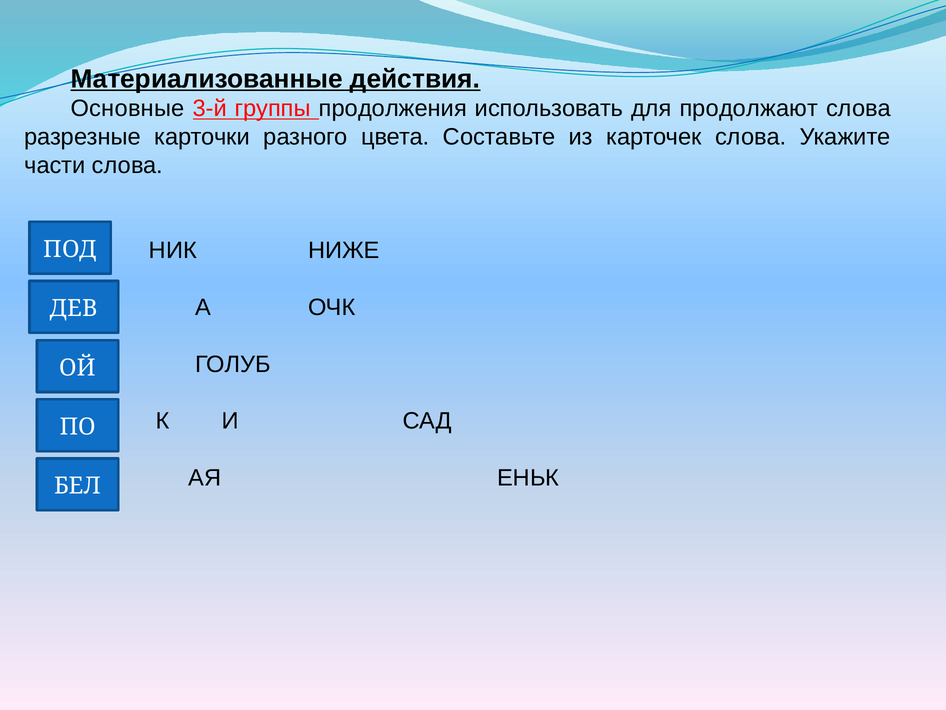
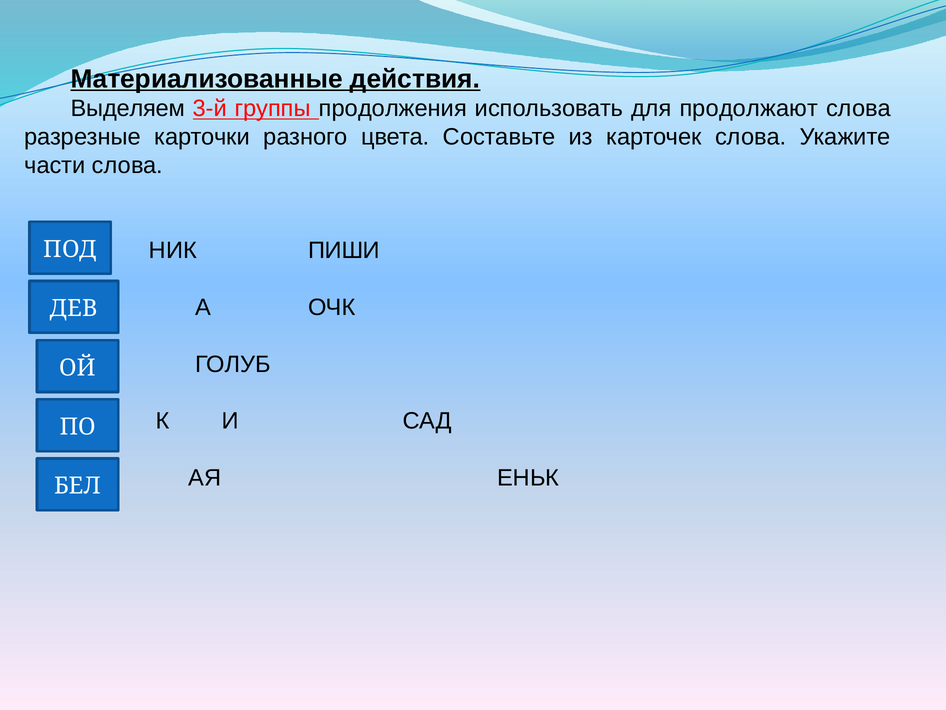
Основные: Основные -> Выделяем
НИЖЕ: НИЖЕ -> ПИШИ
